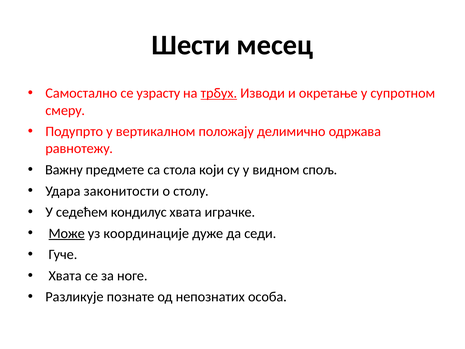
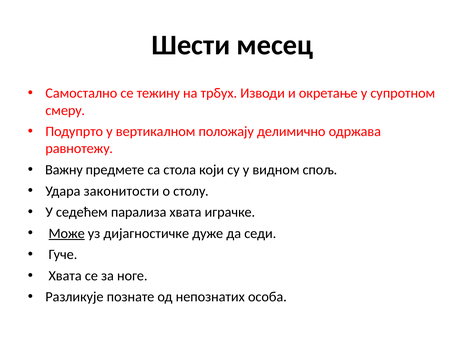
узрасту: узрасту -> тежину
трбух underline: present -> none
кондилус: кондилус -> парализа
координације: координације -> дијагностичке
